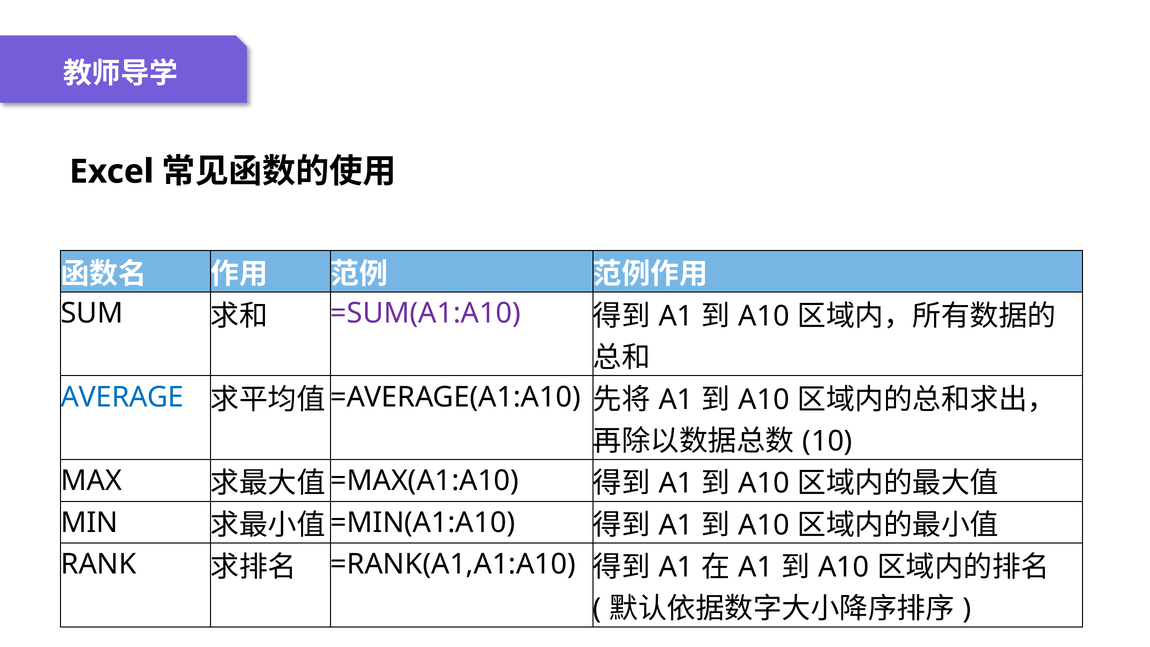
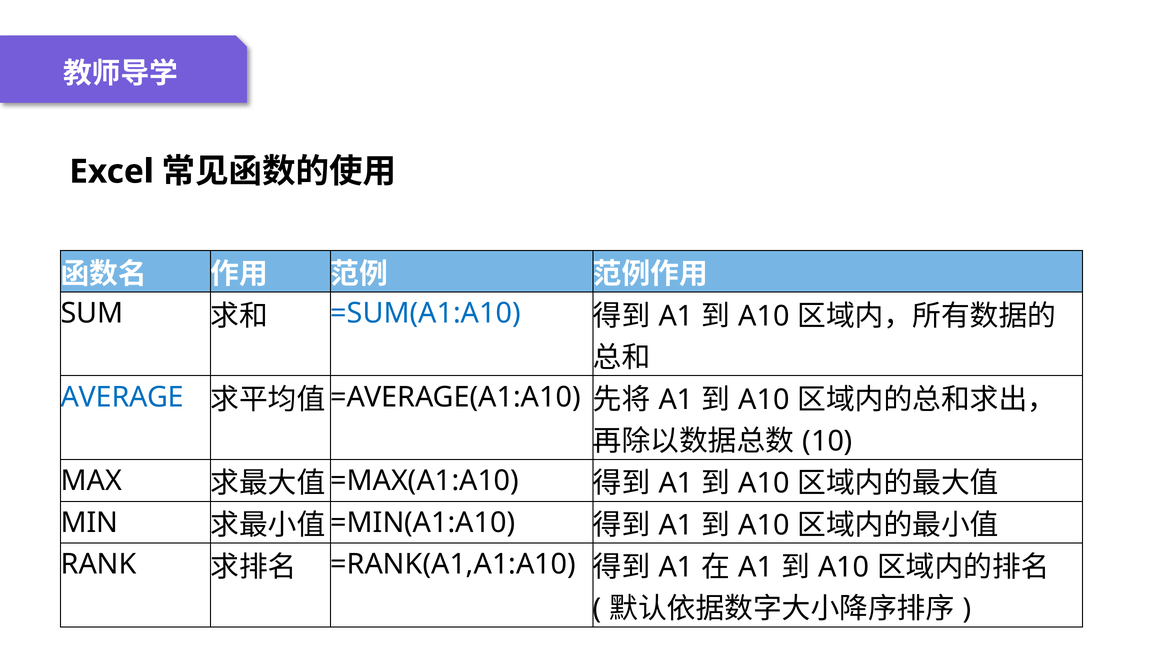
=SUM(A1:A10 colour: purple -> blue
